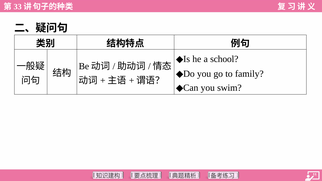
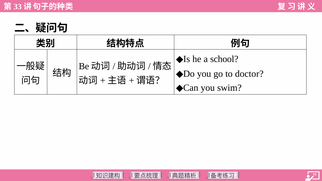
family: family -> doctor
